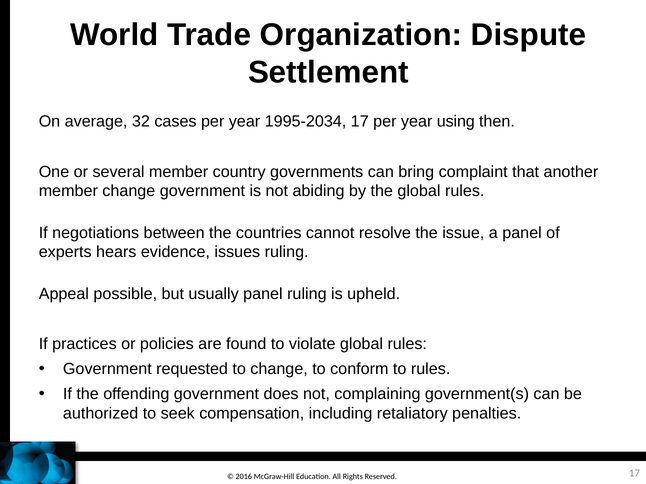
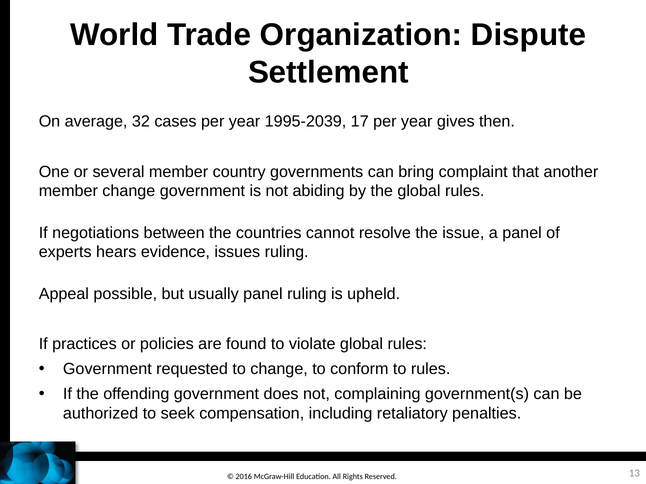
1995-2034: 1995-2034 -> 1995-2039
using: using -> gives
Reserved 17: 17 -> 13
